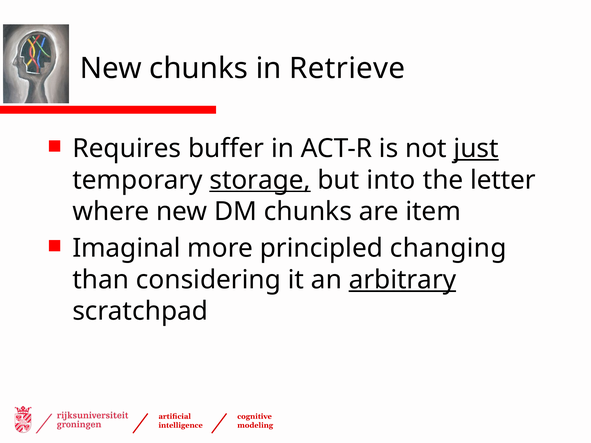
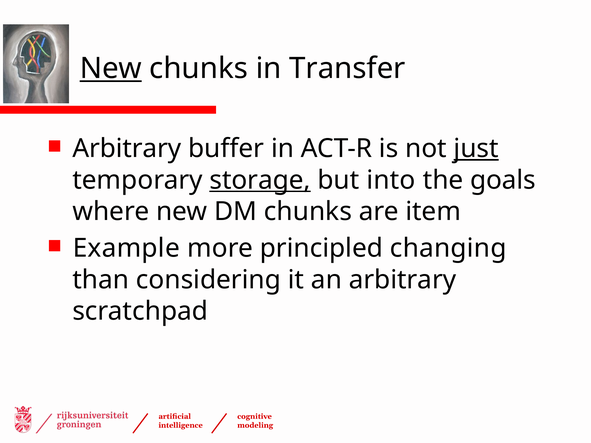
New at (111, 69) underline: none -> present
Retrieve: Retrieve -> Transfer
Requires at (127, 149): Requires -> Arbitrary
letter: letter -> goals
Imaginal: Imaginal -> Example
arbitrary at (402, 280) underline: present -> none
